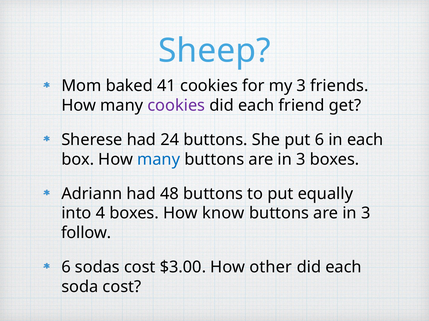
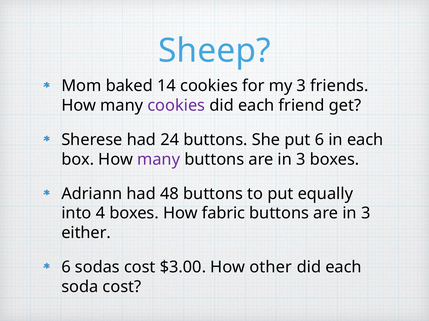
41: 41 -> 14
many at (159, 160) colour: blue -> purple
know: know -> fabric
follow: follow -> either
